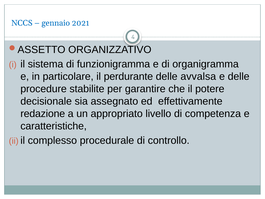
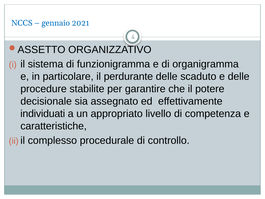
avvalsa: avvalsa -> scaduto
redazione: redazione -> individuati
